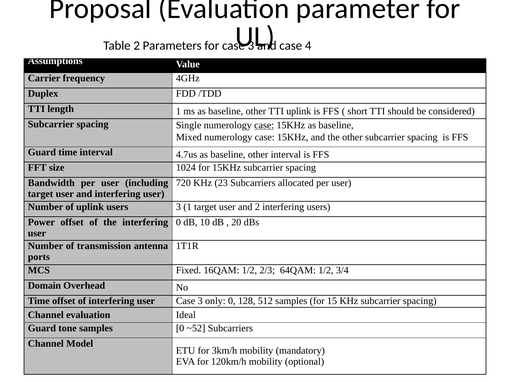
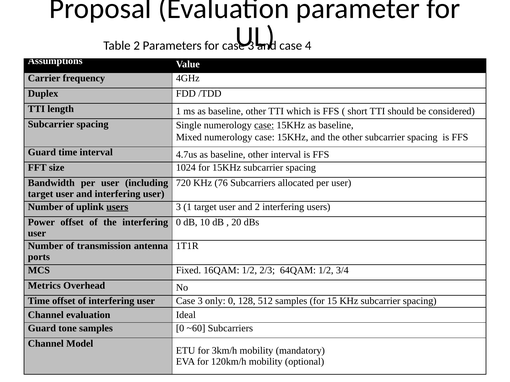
TTI uplink: uplink -> which
23: 23 -> 76
users at (117, 207) underline: none -> present
Domain: Domain -> Metrics
~52: ~52 -> ~60
